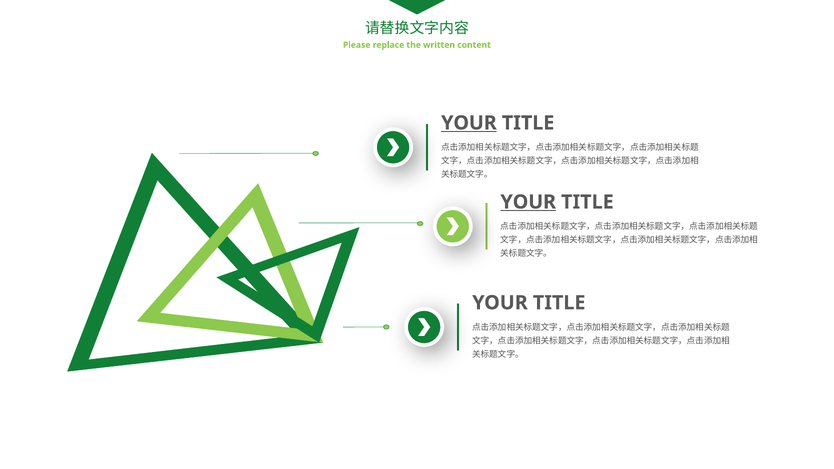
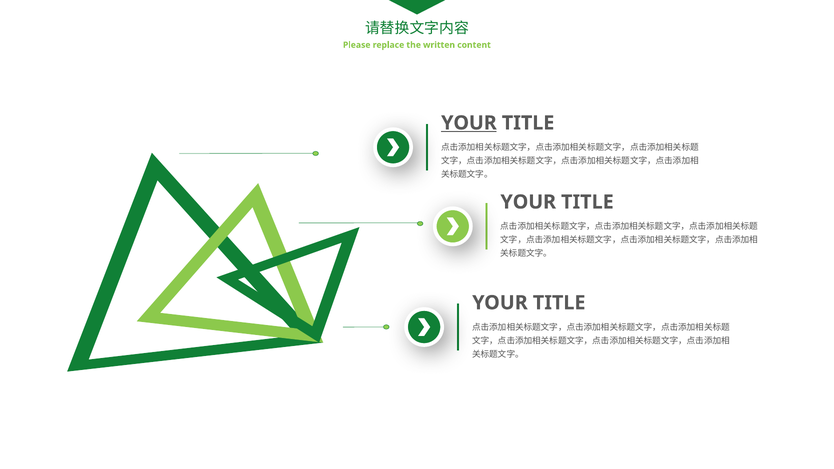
YOUR at (528, 202) underline: present -> none
